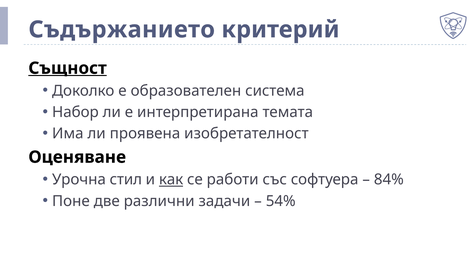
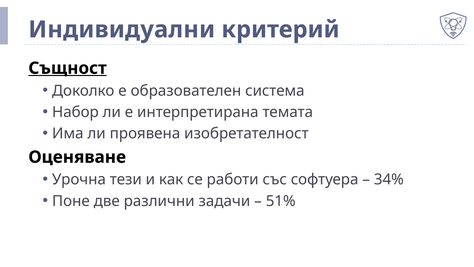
Съдържанието: Съдържанието -> Индивидуални
стил: стил -> тези
как underline: present -> none
84%: 84% -> 34%
54%: 54% -> 51%
